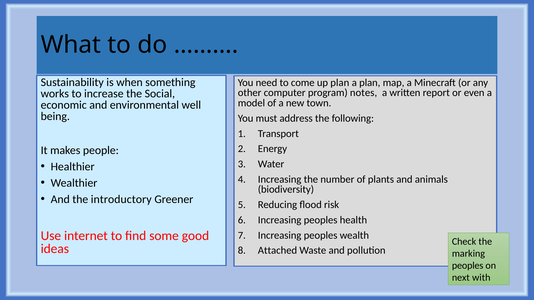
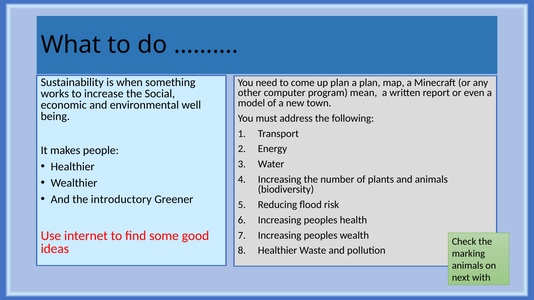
notes: notes -> mean
Attached at (278, 251): Attached -> Healthier
peoples at (468, 266): peoples -> animals
